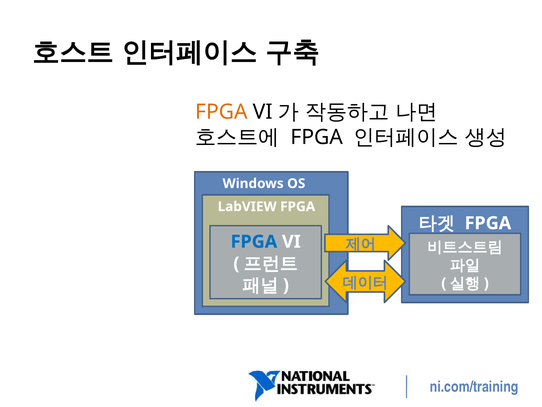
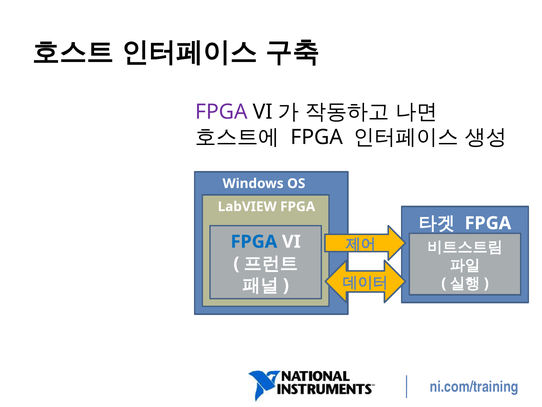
FPGA at (221, 112) colour: orange -> purple
